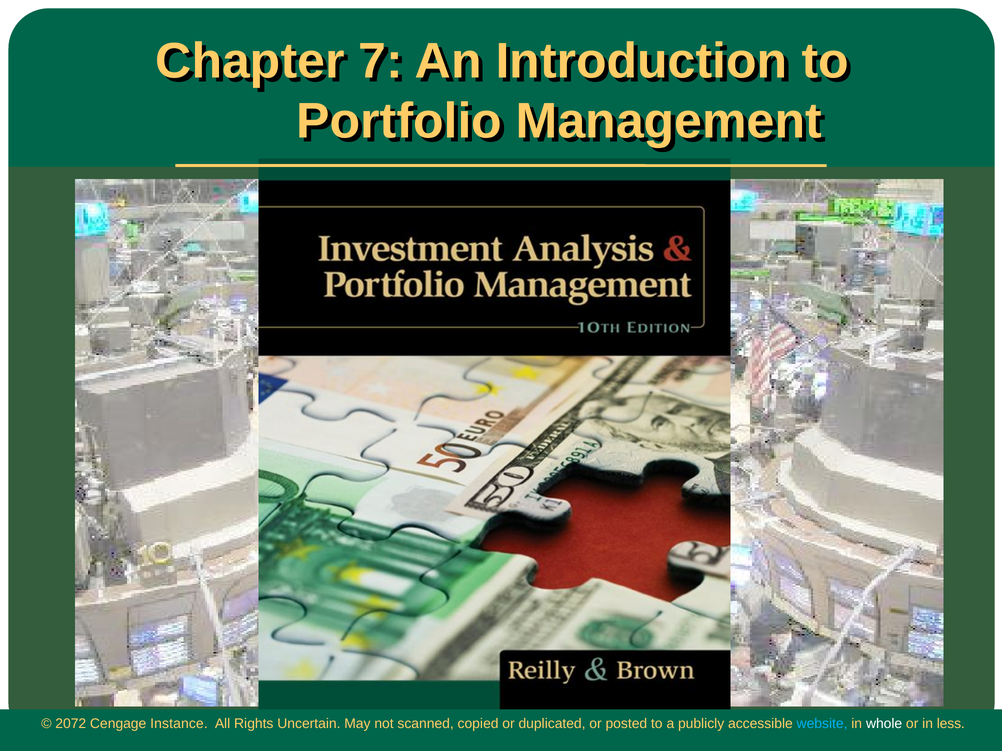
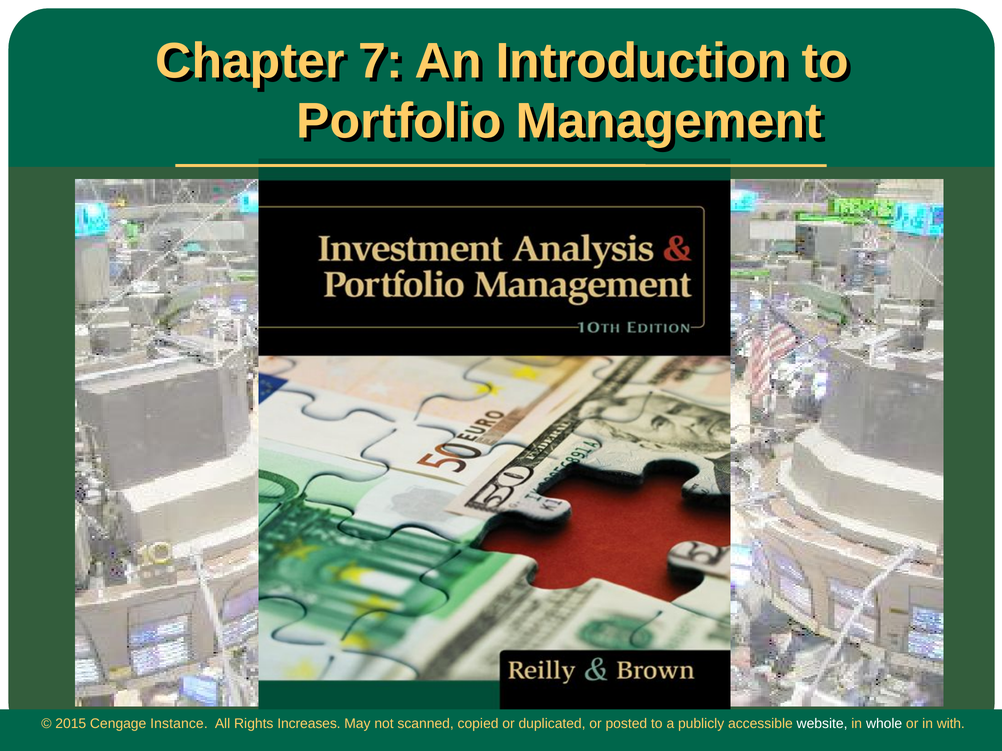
2072: 2072 -> 2015
Uncertain: Uncertain -> Increases
website colour: light blue -> white
less: less -> with
